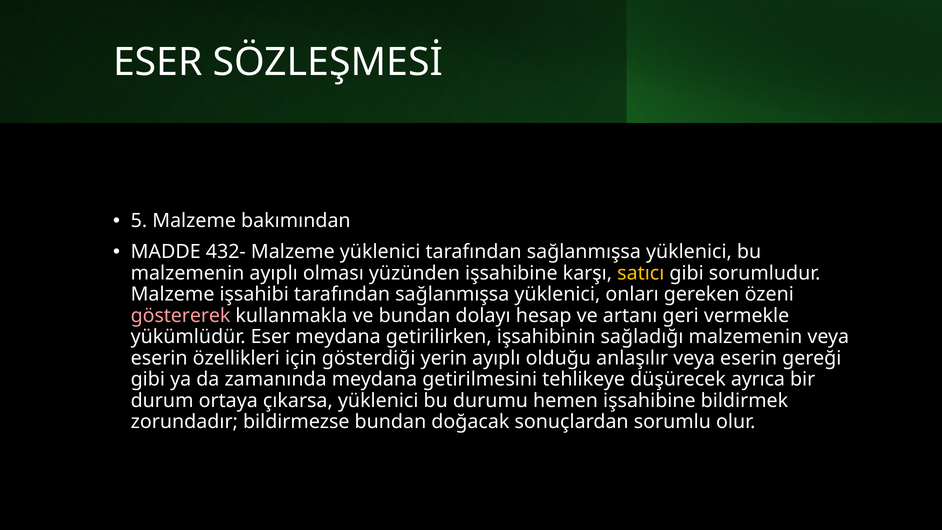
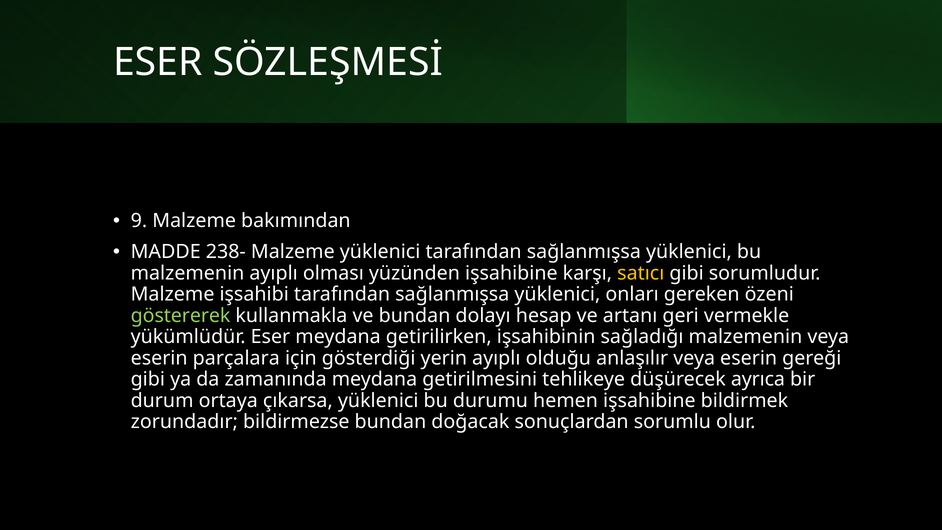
5: 5 -> 9
432-: 432- -> 238-
göstererek colour: pink -> light green
özellikleri: özellikleri -> parçalara
